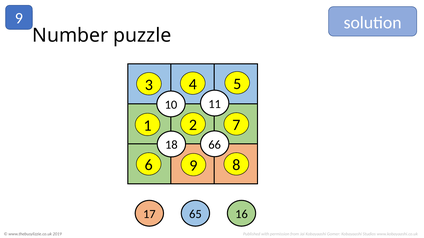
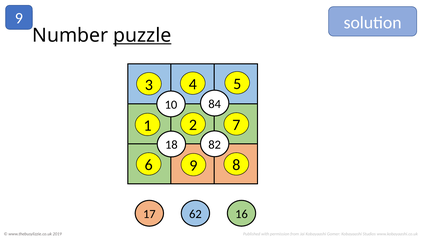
puzzle underline: none -> present
11: 11 -> 84
66: 66 -> 82
65: 65 -> 62
